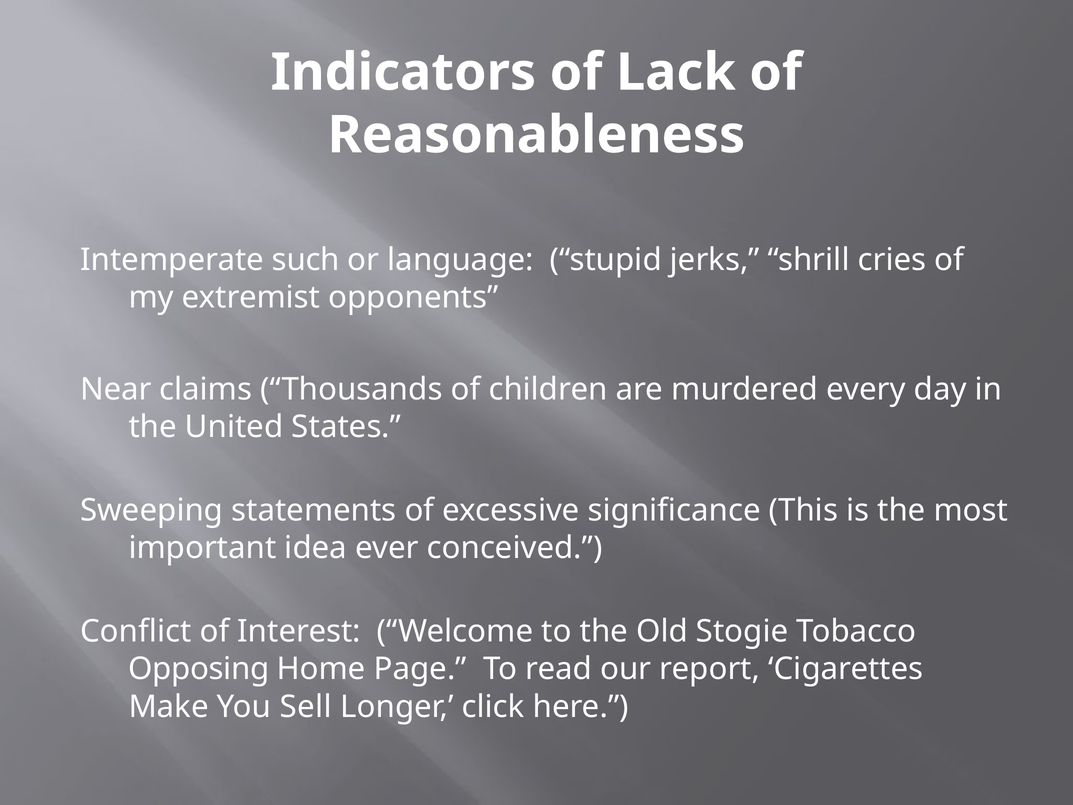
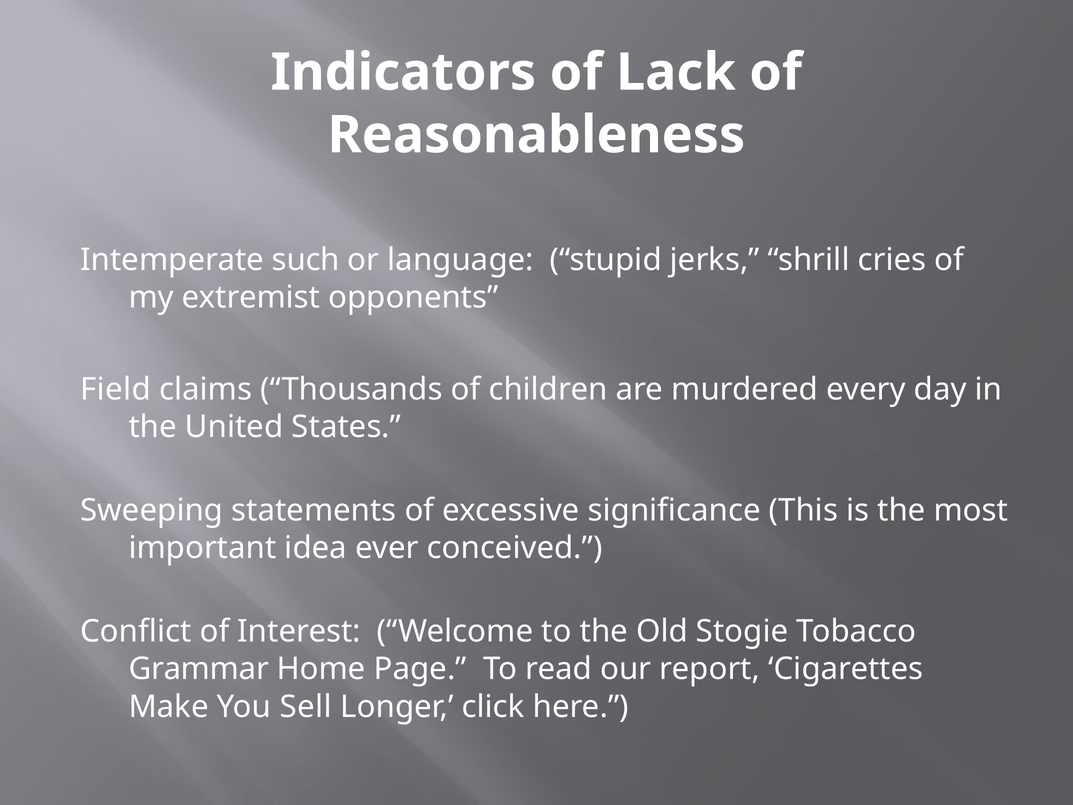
Near: Near -> Field
Opposing: Opposing -> Grammar
